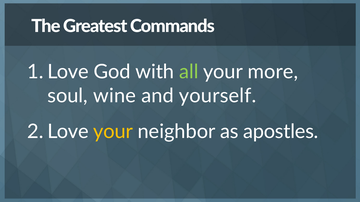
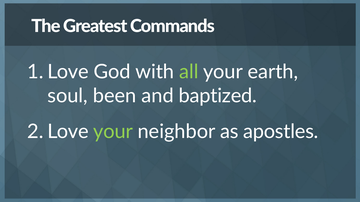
more: more -> earth
wine: wine -> been
yourself: yourself -> baptized
your at (113, 132) colour: yellow -> light green
